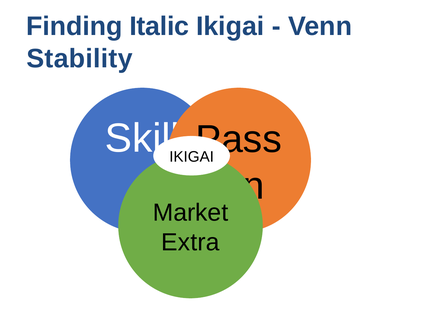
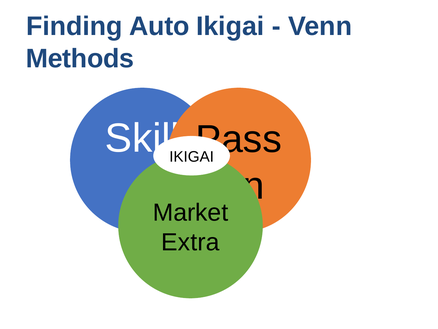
Italic: Italic -> Auto
Stability: Stability -> Methods
